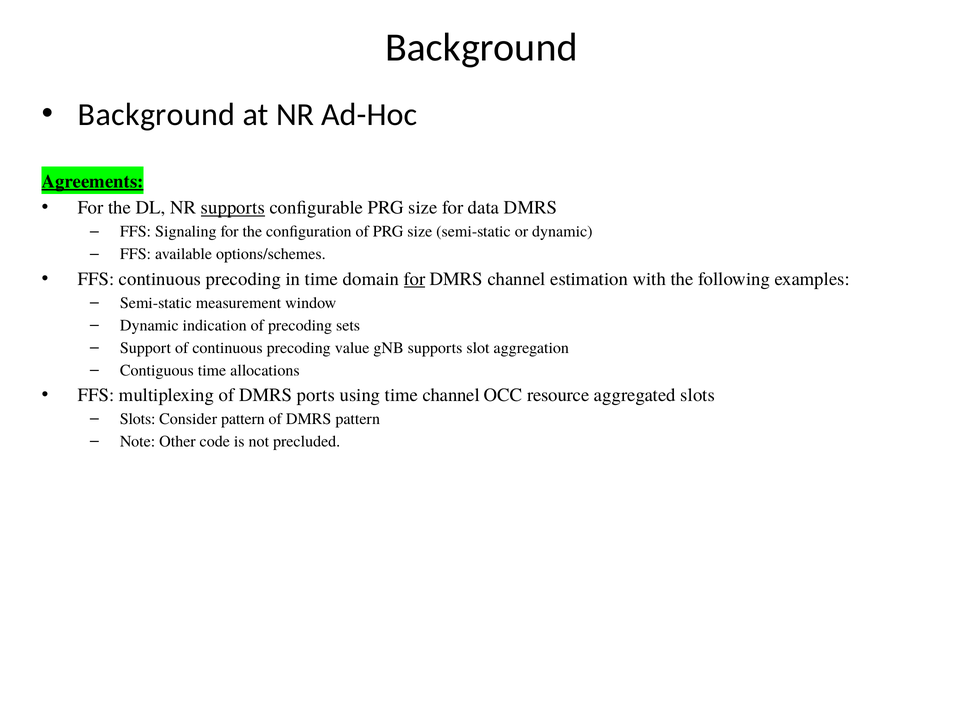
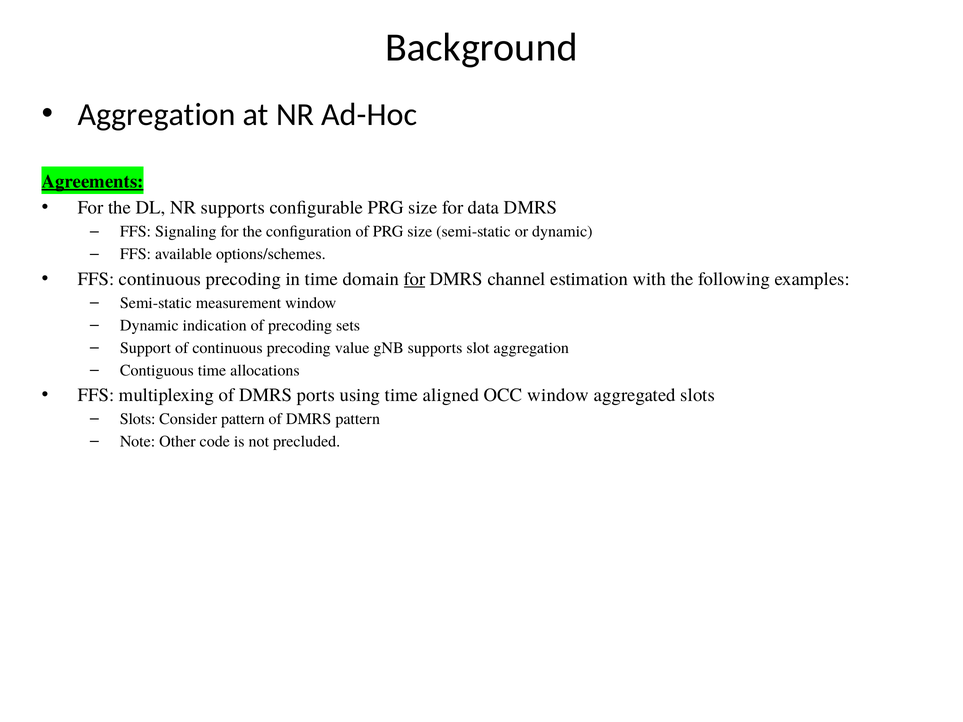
Background at (157, 115): Background -> Aggregation
supports at (233, 208) underline: present -> none
time channel: channel -> aligned
OCC resource: resource -> window
